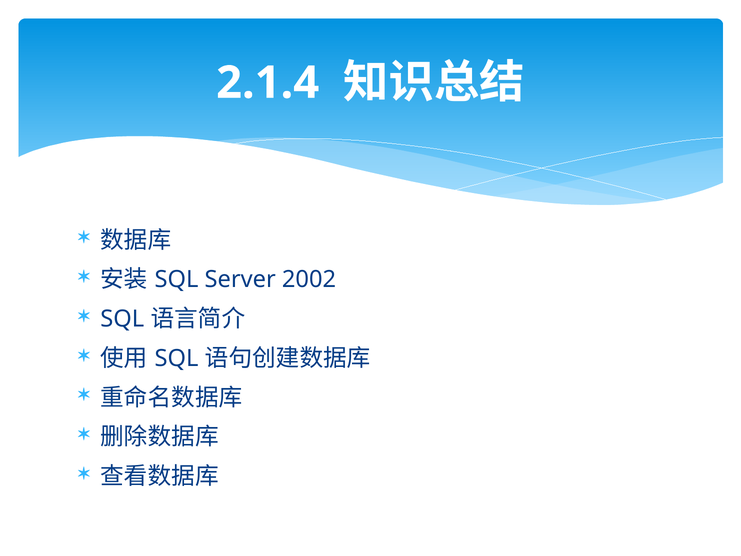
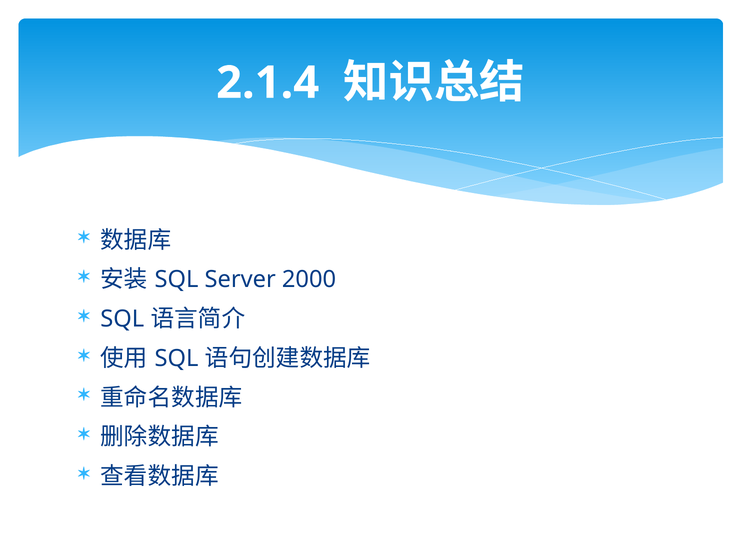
2002: 2002 -> 2000
